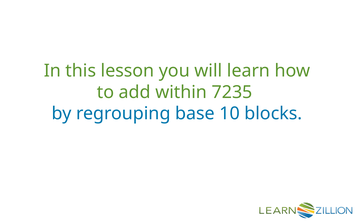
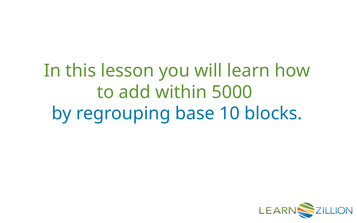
7235: 7235 -> 5000
